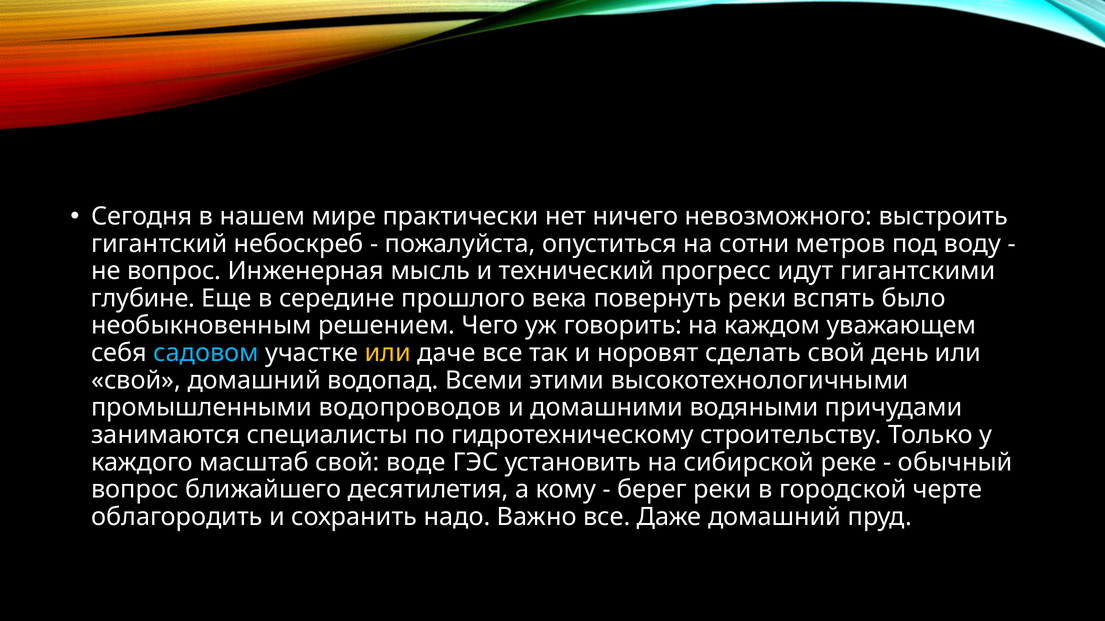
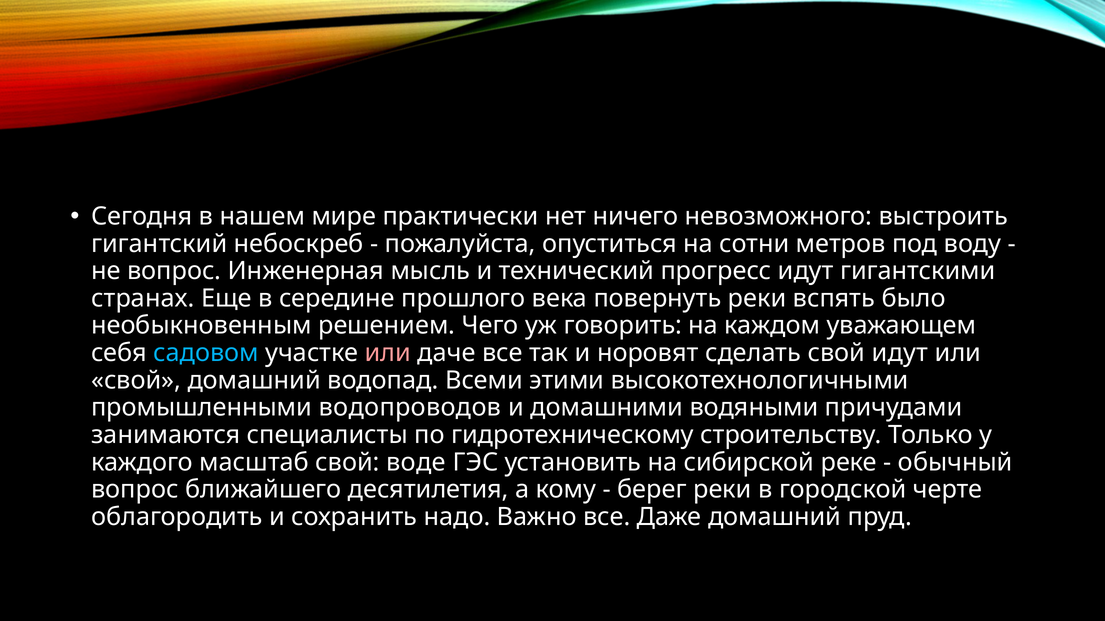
глубине: глубине -> странах
или at (388, 353) colour: yellow -> pink
свой день: день -> идут
